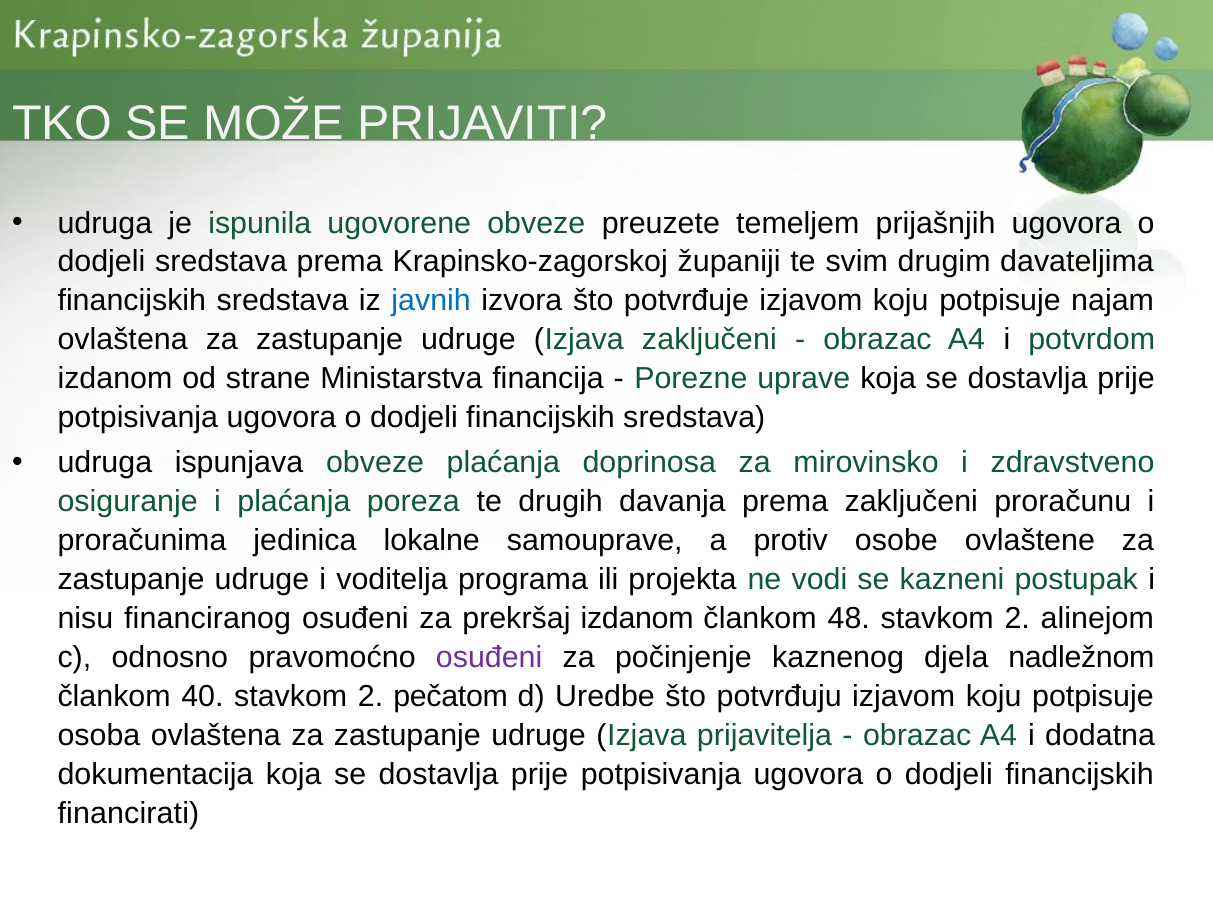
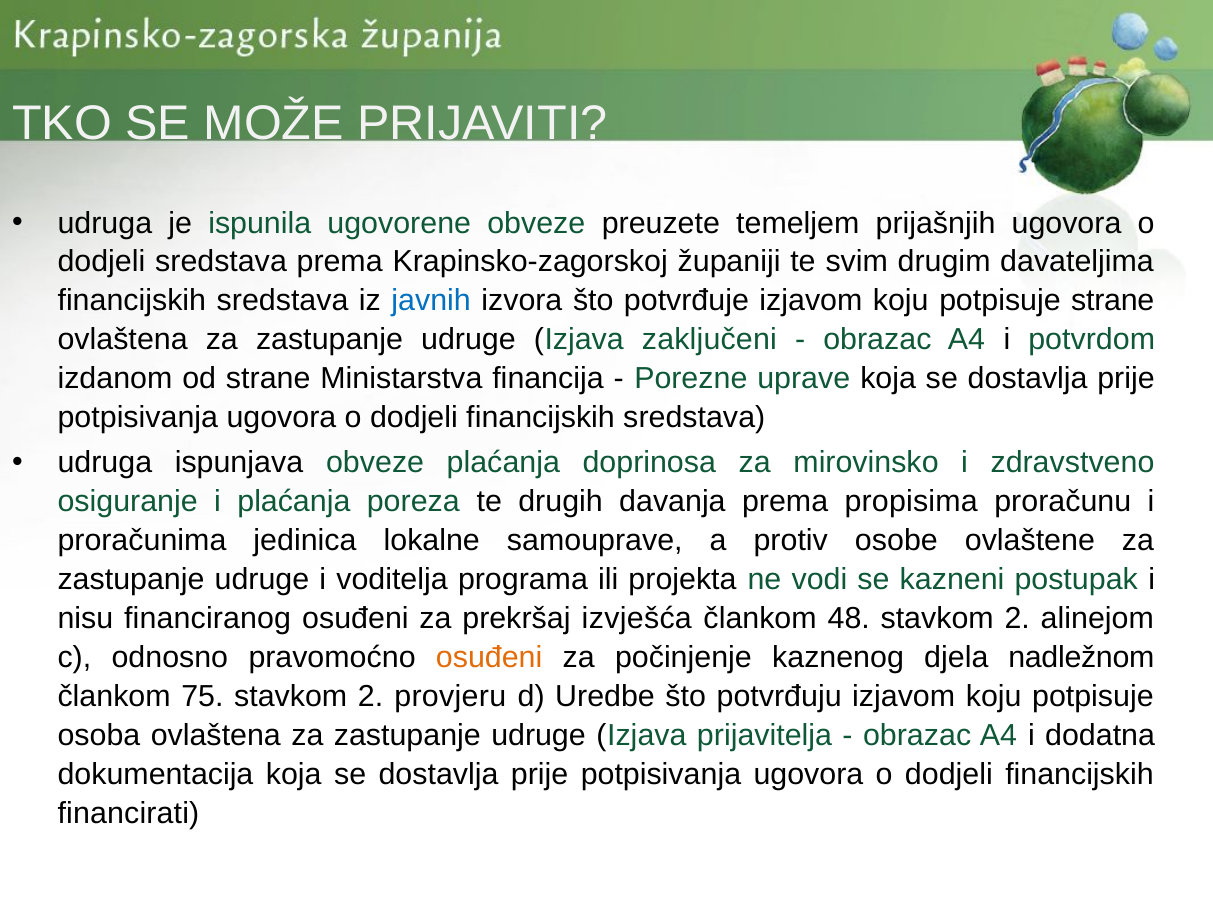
potpisuje najam: najam -> strane
prema zaključeni: zaključeni -> propisima
prekršaj izdanom: izdanom -> izvješća
osuđeni at (489, 658) colour: purple -> orange
40: 40 -> 75
pečatom: pečatom -> provjeru
